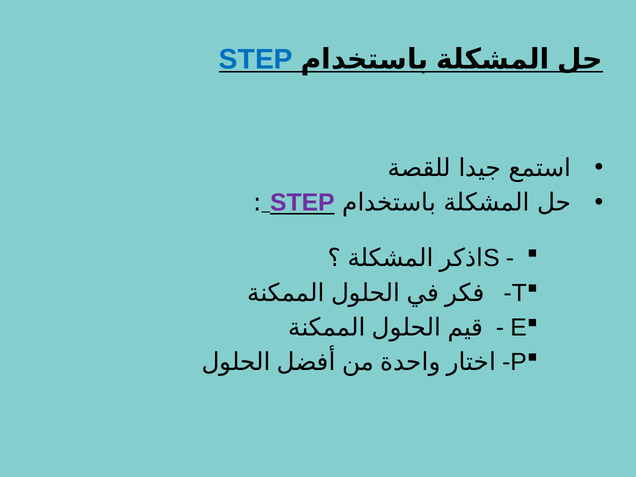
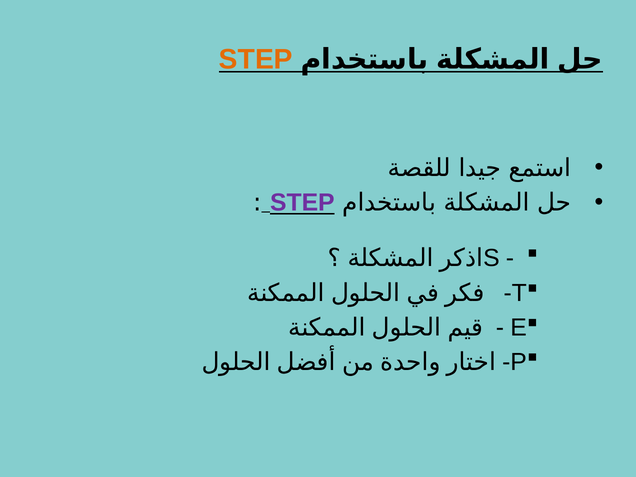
STEP at (256, 59) colour: blue -> orange
